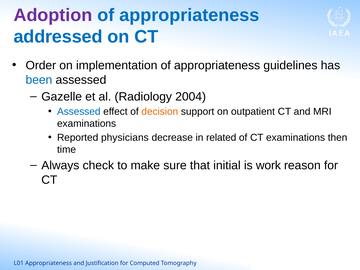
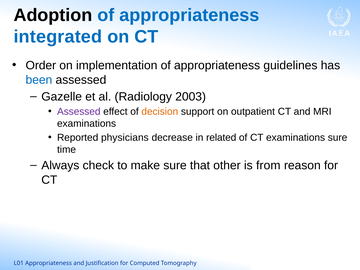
Adoption colour: purple -> black
addressed: addressed -> integrated
2004: 2004 -> 2003
Assessed at (79, 112) colour: blue -> purple
examinations then: then -> sure
initial: initial -> other
work: work -> from
